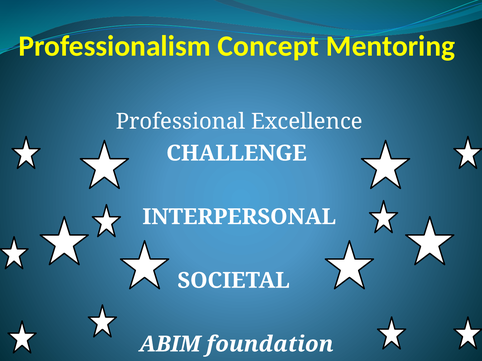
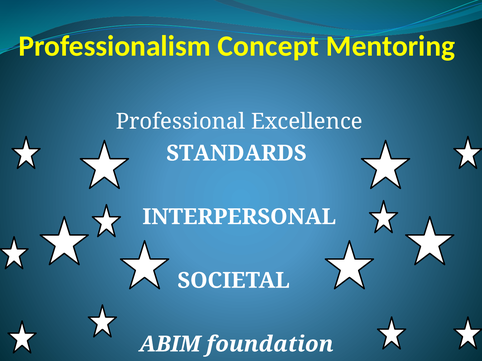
CHALLENGE: CHALLENGE -> STANDARDS
